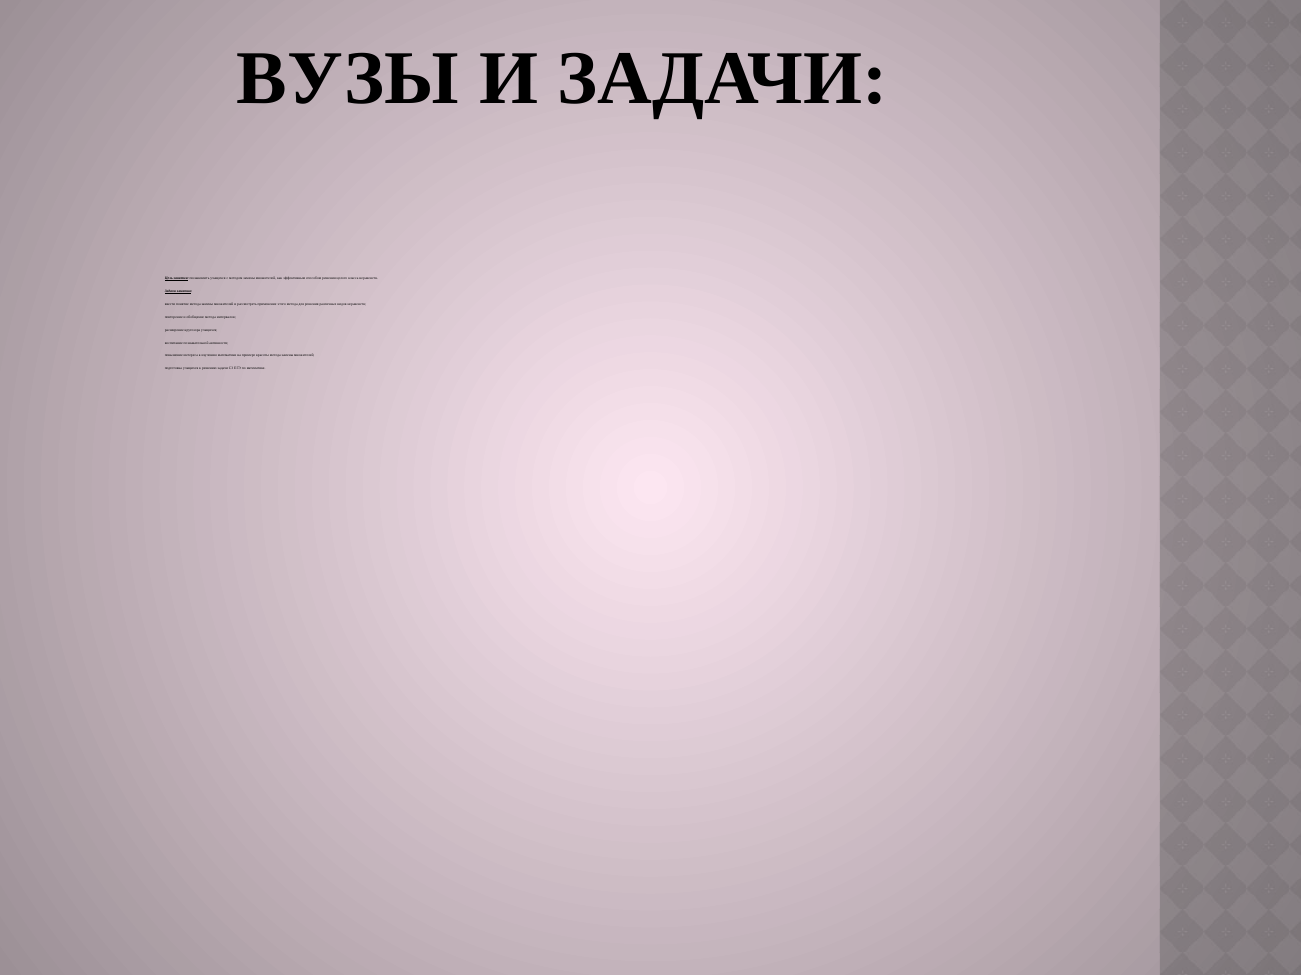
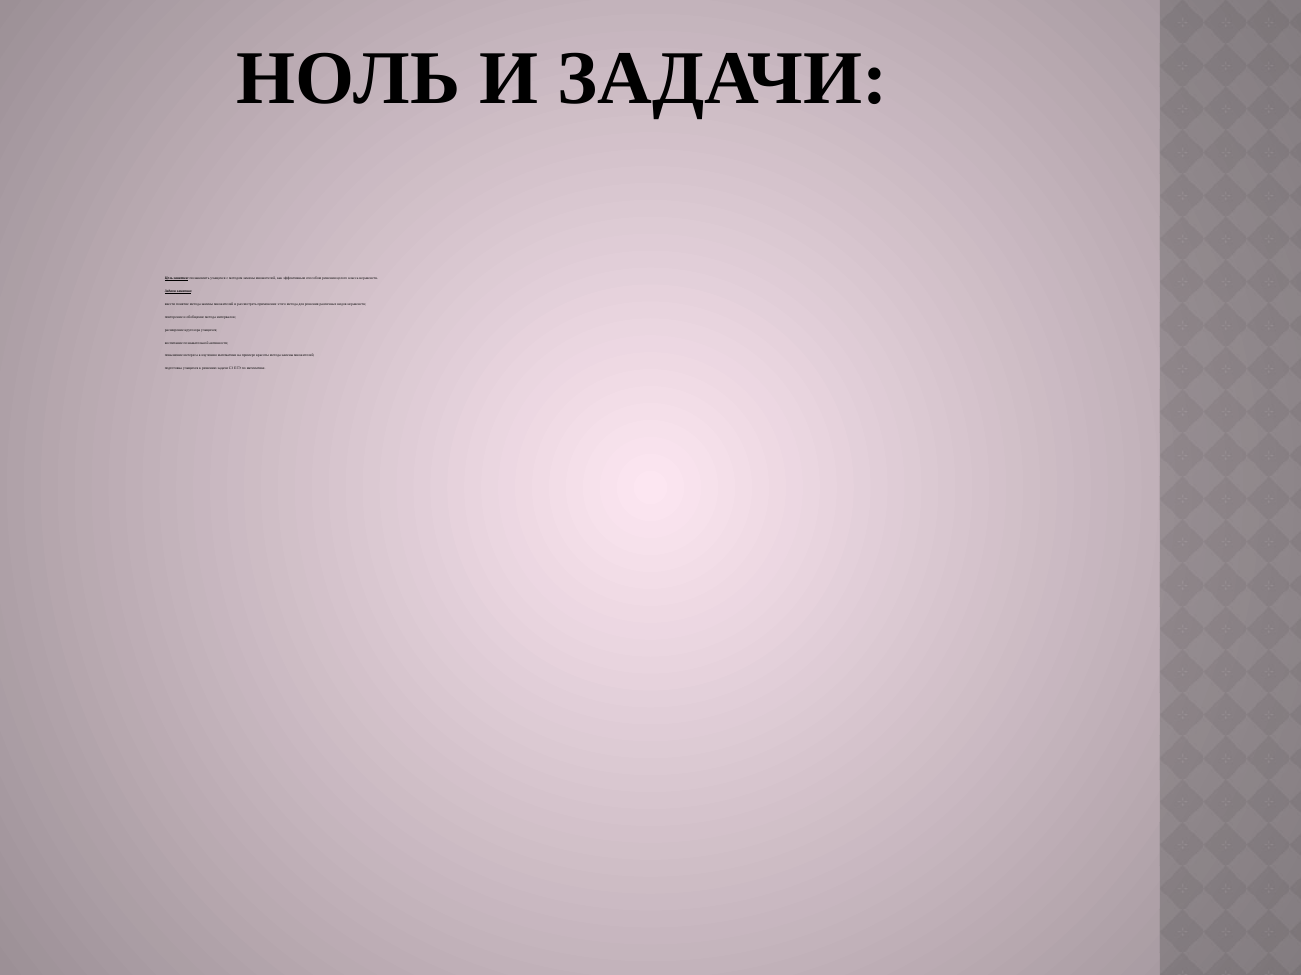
ВУЗЫ: ВУЗЫ -> НОЛЬ
